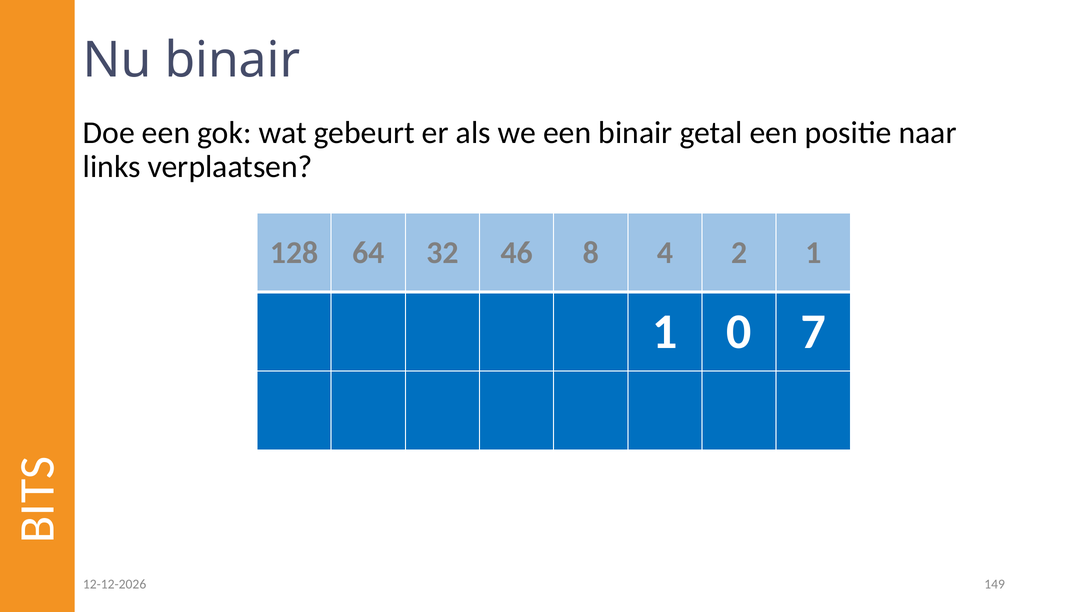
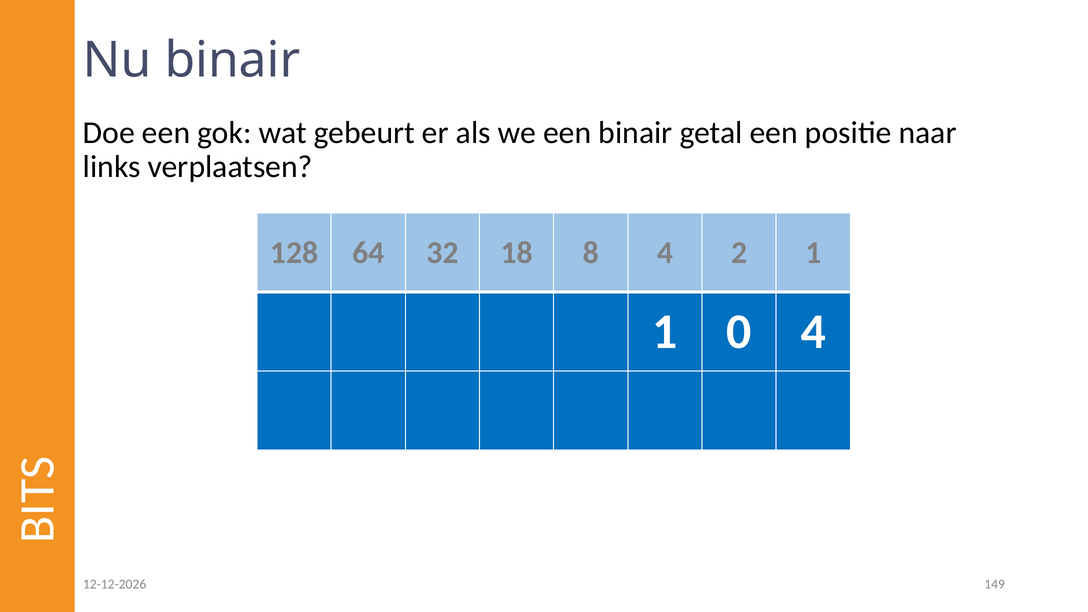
46: 46 -> 18
0 7: 7 -> 4
